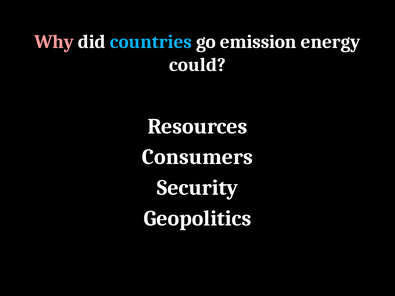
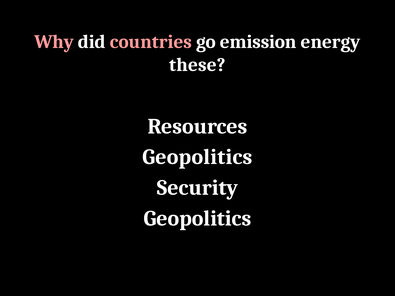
countries colour: light blue -> pink
could: could -> these
Consumers at (197, 157): Consumers -> Geopolitics
